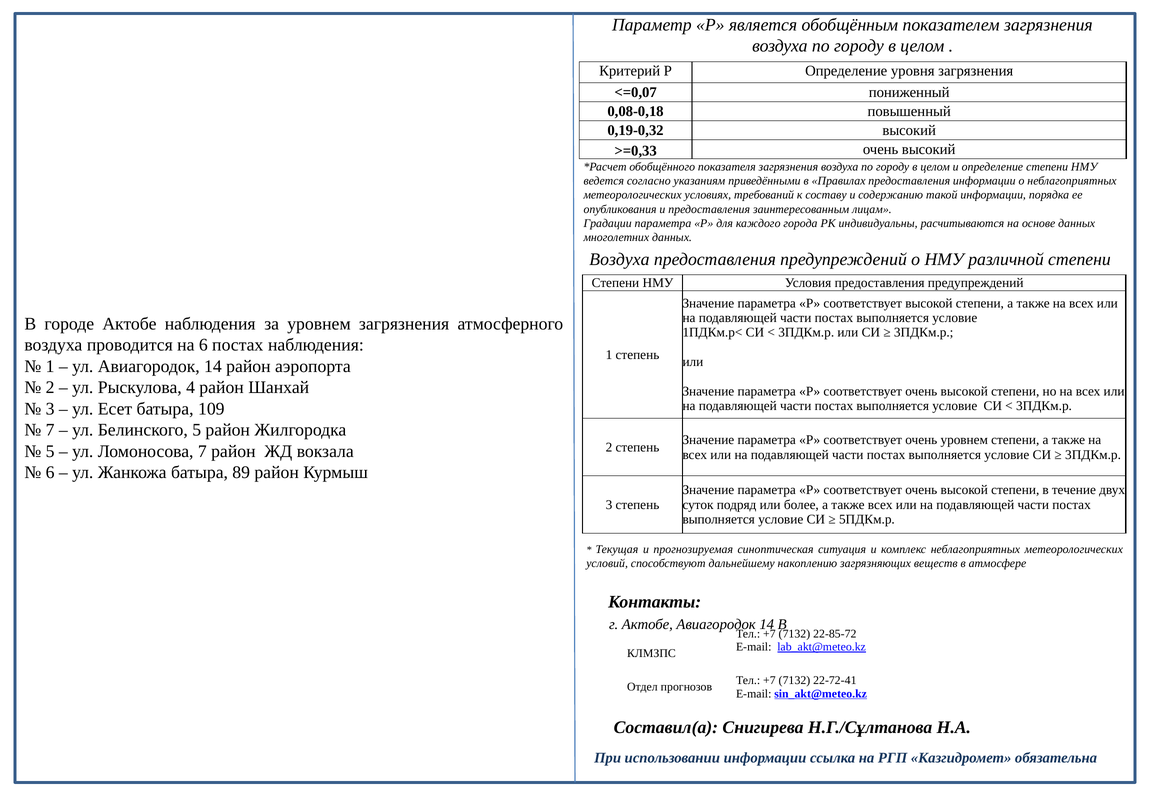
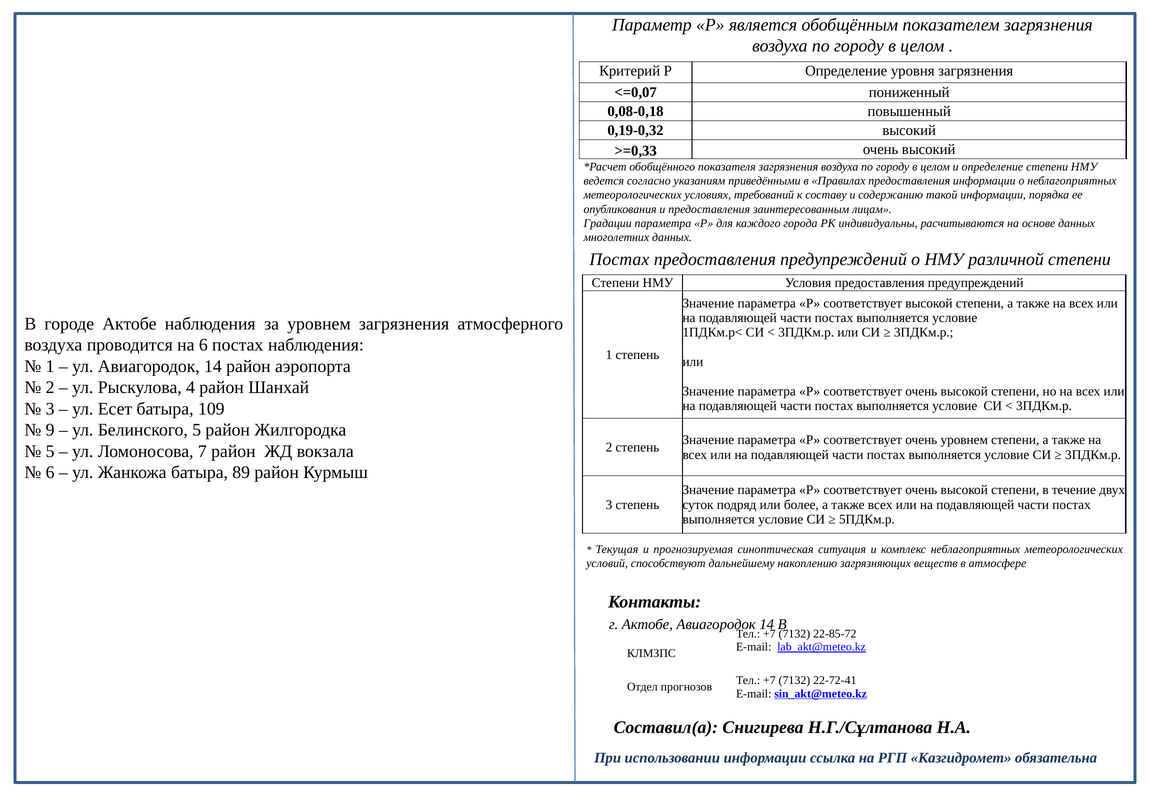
Воздуха at (619, 260): Воздуха -> Постах
7 at (50, 430): 7 -> 9
